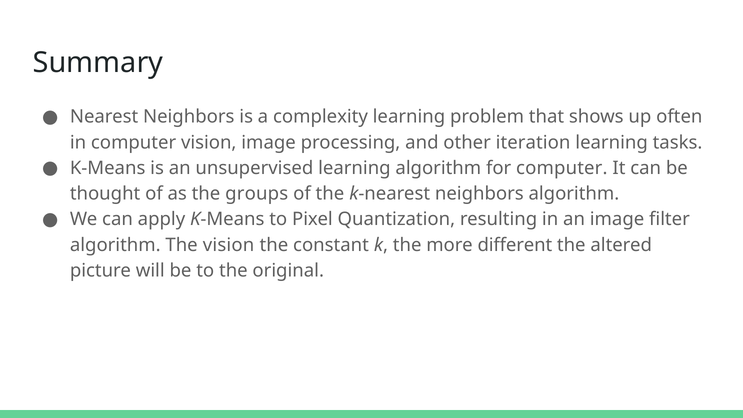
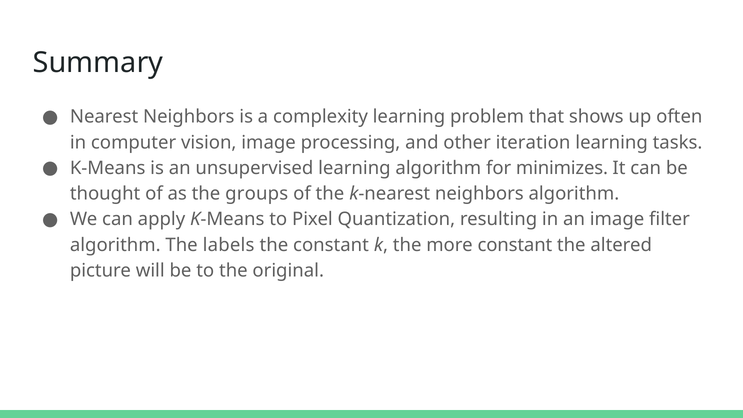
for computer: computer -> minimizes
The vision: vision -> labels
more different: different -> constant
